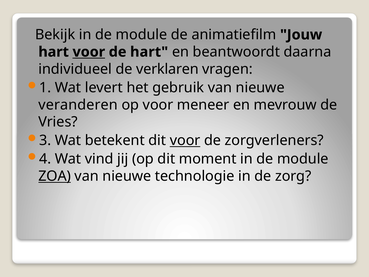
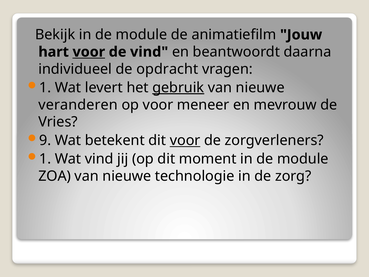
de hart: hart -> vind
verklaren: verklaren -> opdracht
gebruik underline: none -> present
3: 3 -> 9
4 at (45, 159): 4 -> 1
ZOA underline: present -> none
